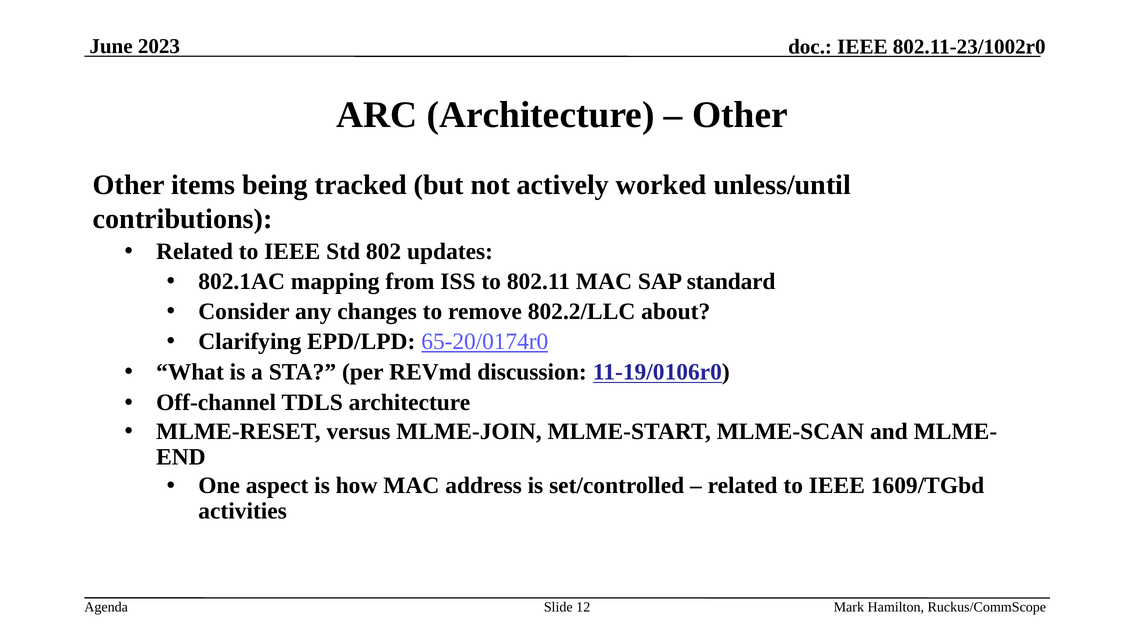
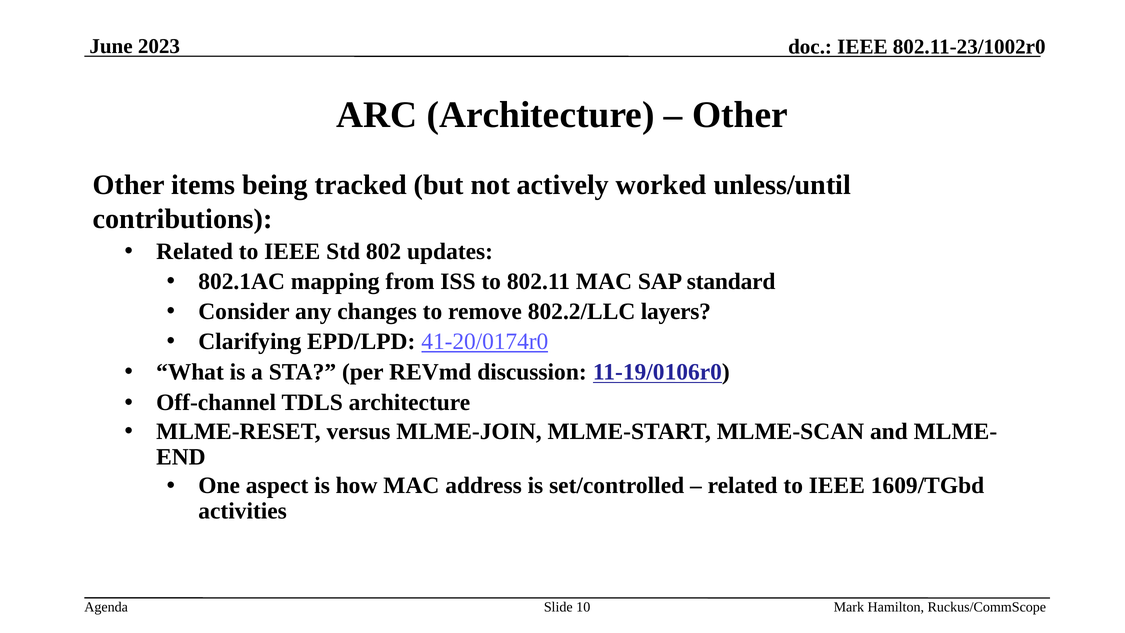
about: about -> layers
65-20/0174r0: 65-20/0174r0 -> 41-20/0174r0
12: 12 -> 10
